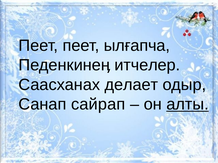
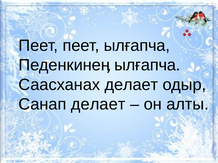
Педенкинеӊ итчелер: итчелер -> ылғапча
Санап сайрап: сайрап -> делает
алты underline: present -> none
